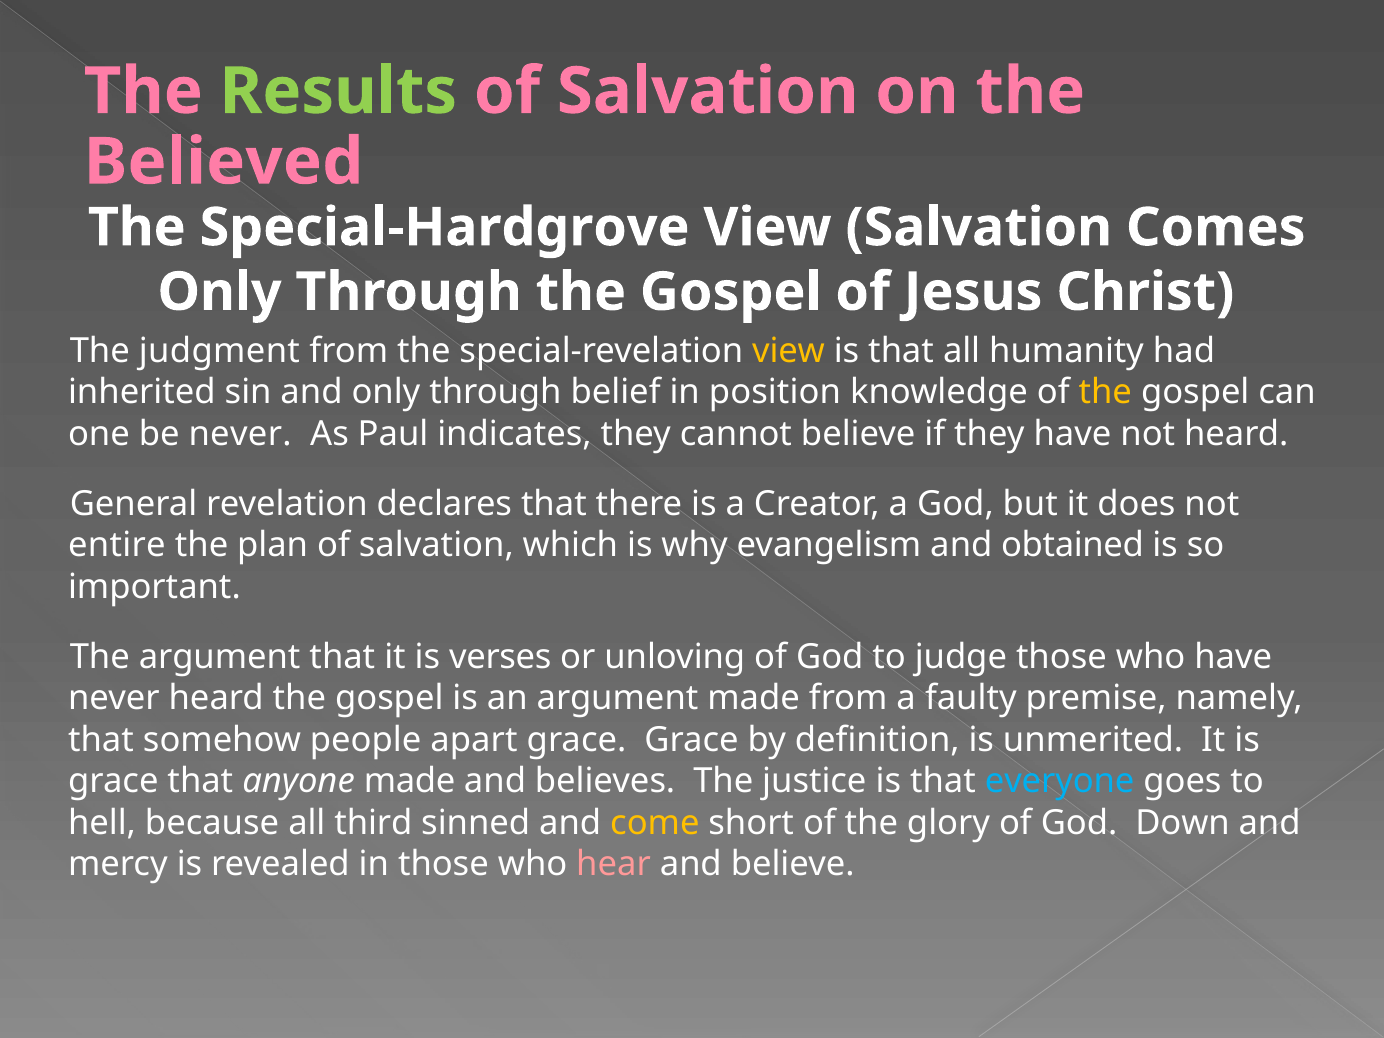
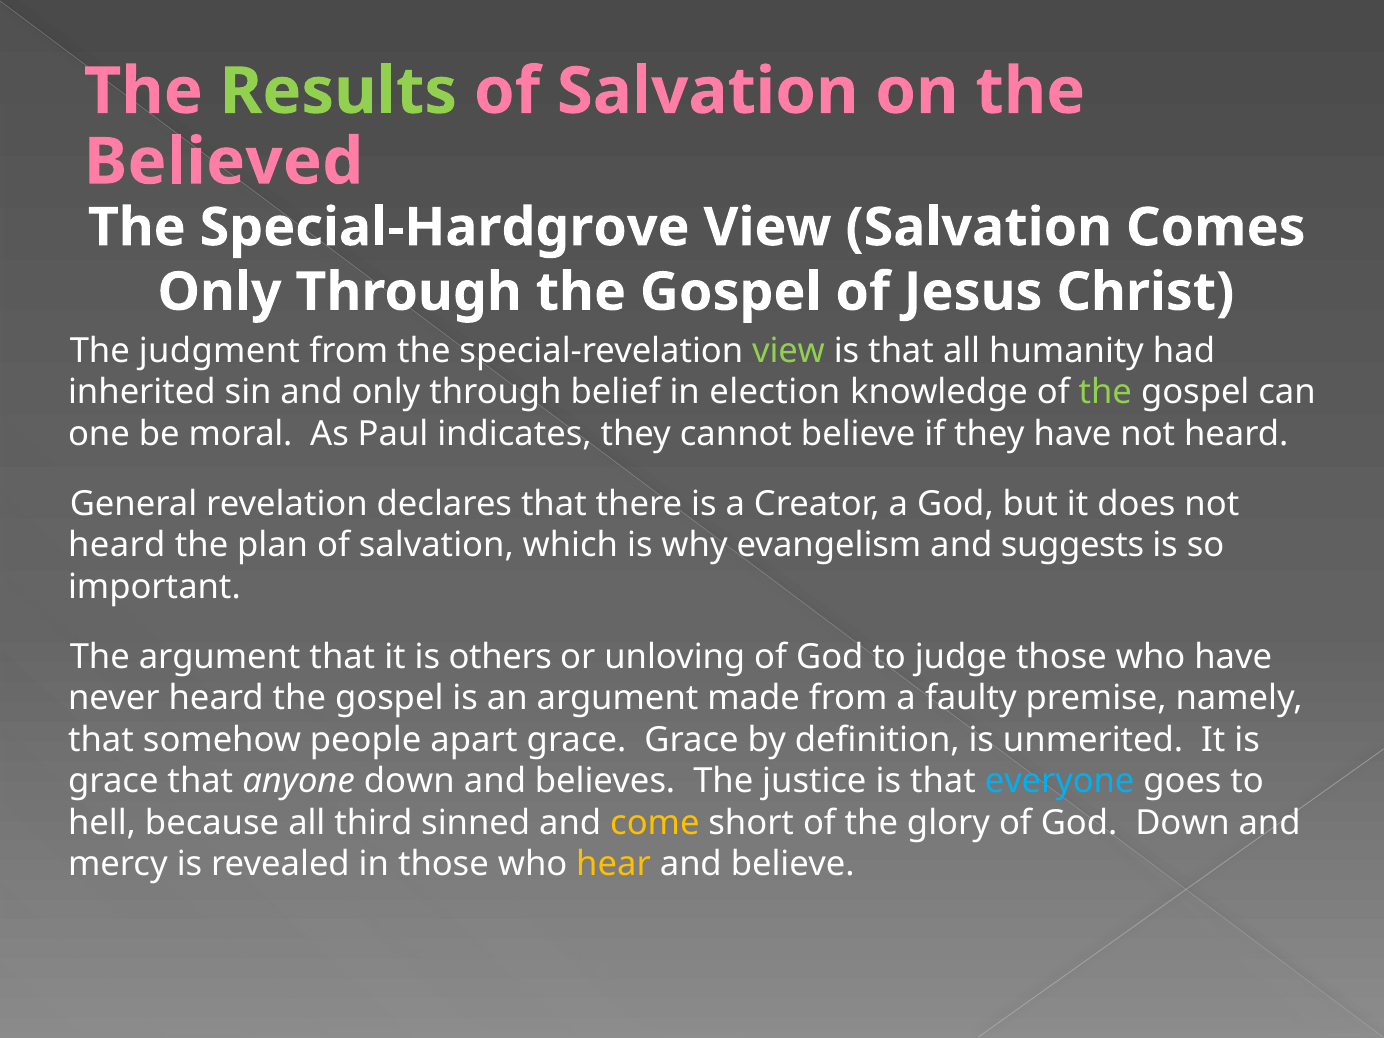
view at (789, 351) colour: yellow -> light green
position: position -> election
the at (1105, 392) colour: yellow -> light green
be never: never -> moral
entire at (117, 545): entire -> heard
obtained: obtained -> suggests
verses: verses -> others
anyone made: made -> down
hear colour: pink -> yellow
